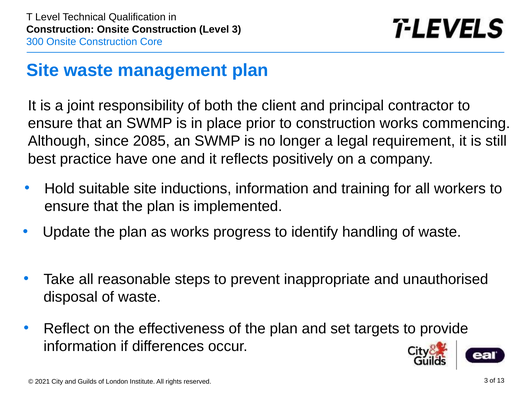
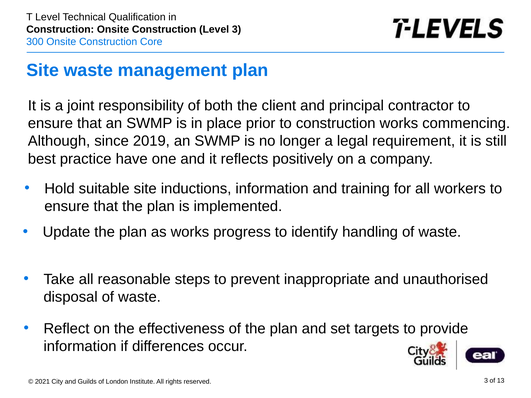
2085: 2085 -> 2019
